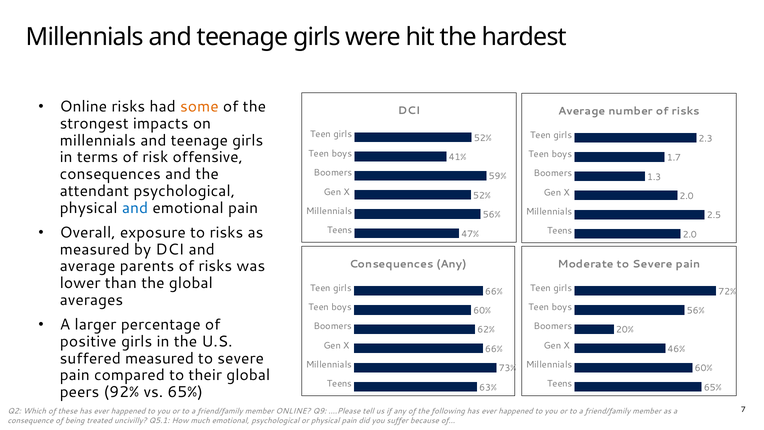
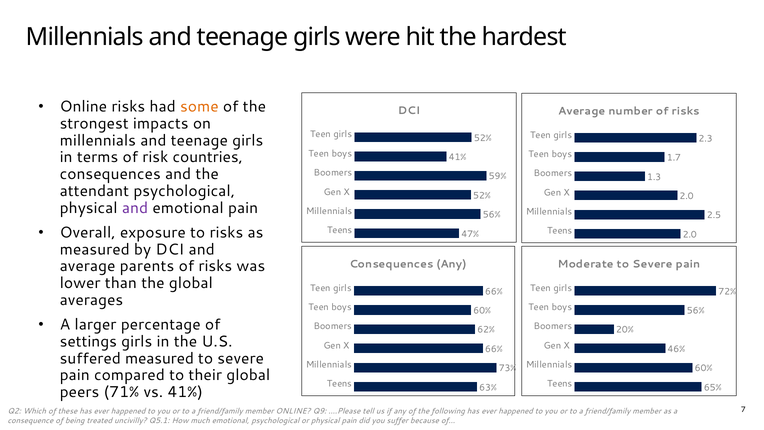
offensive: offensive -> countries
and at (135, 208) colour: blue -> purple
positive: positive -> settings
92%: 92% -> 71%
vs 65%: 65% -> 41%
